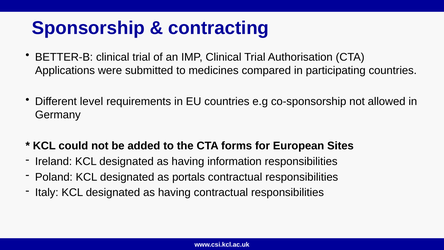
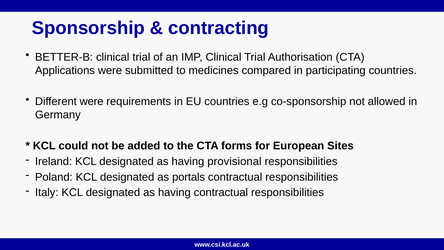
Different level: level -> were
information: information -> provisional
